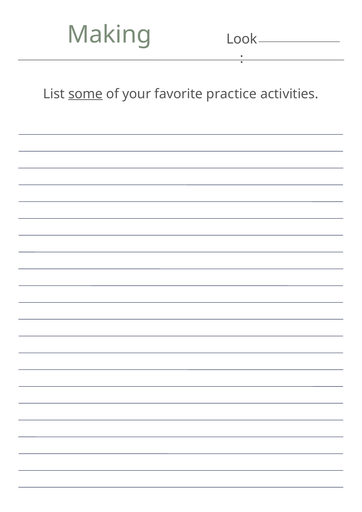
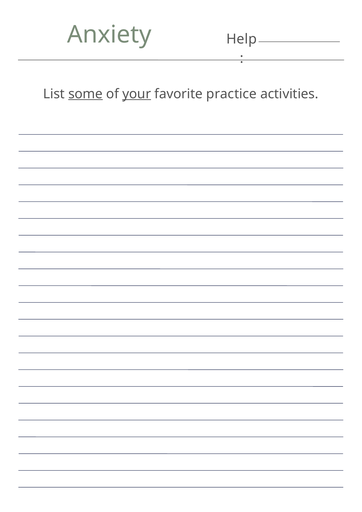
Making: Making -> Anxiety
Look: Look -> Help
your underline: none -> present
